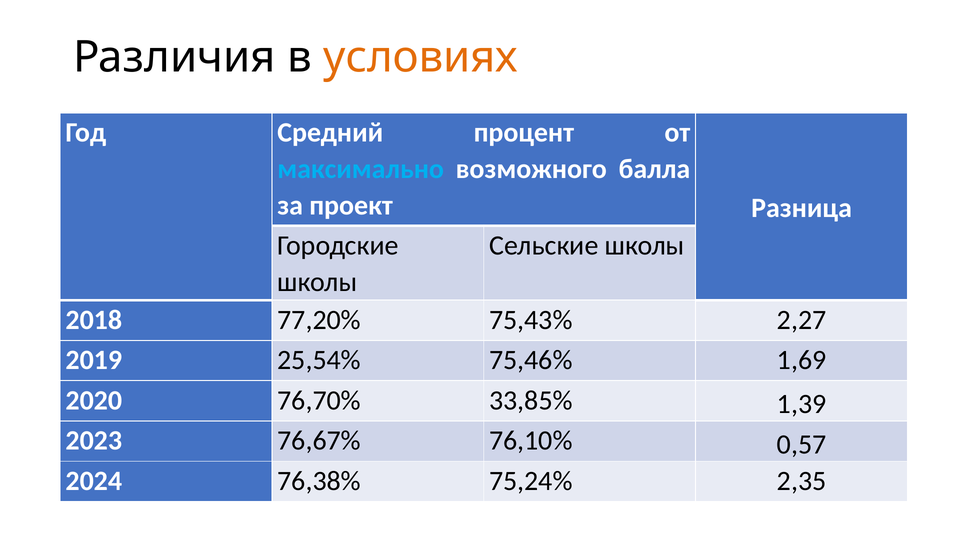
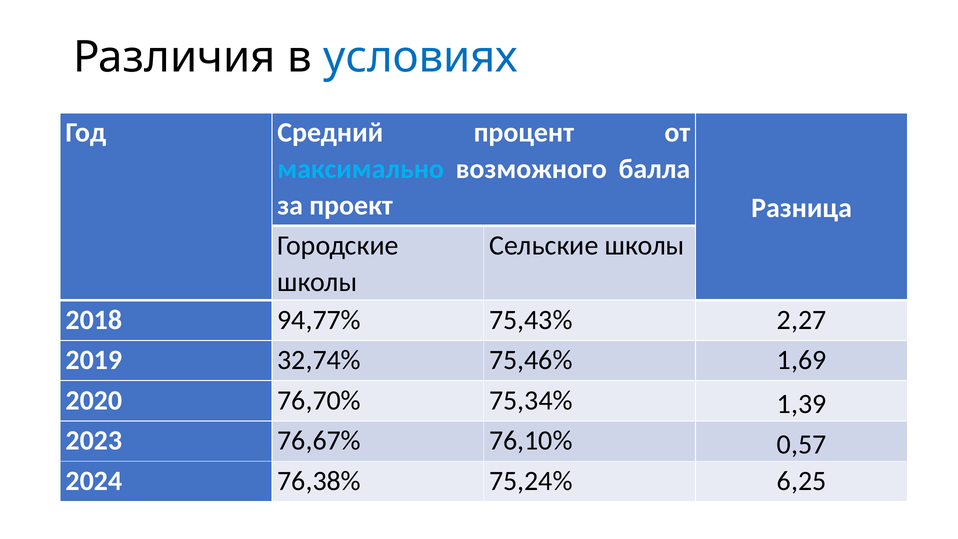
условиях colour: orange -> blue
77,20%: 77,20% -> 94,77%
25,54%: 25,54% -> 32,74%
33,85%: 33,85% -> 75,34%
2,35: 2,35 -> 6,25
